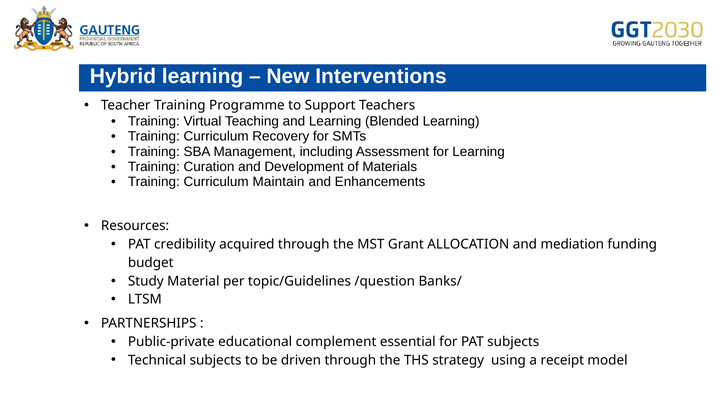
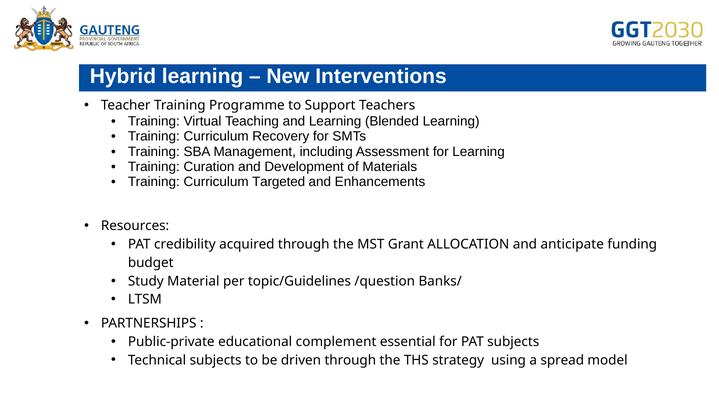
Maintain: Maintain -> Targeted
mediation: mediation -> anticipate
receipt: receipt -> spread
